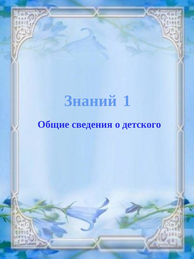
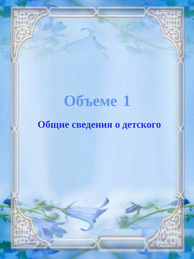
Знаний: Знаний -> Объеме
